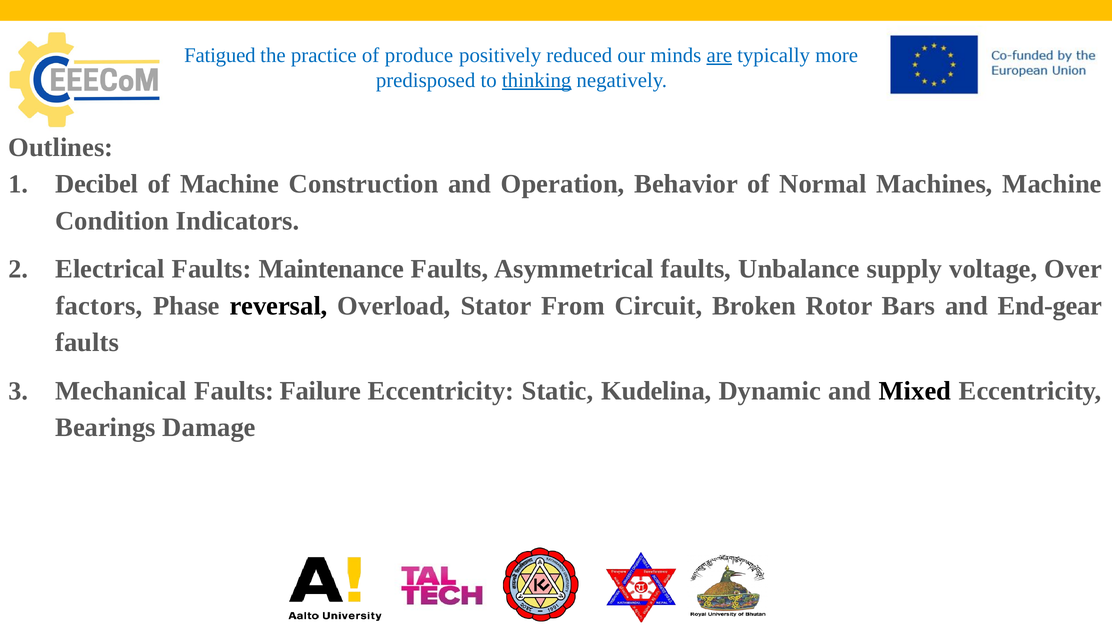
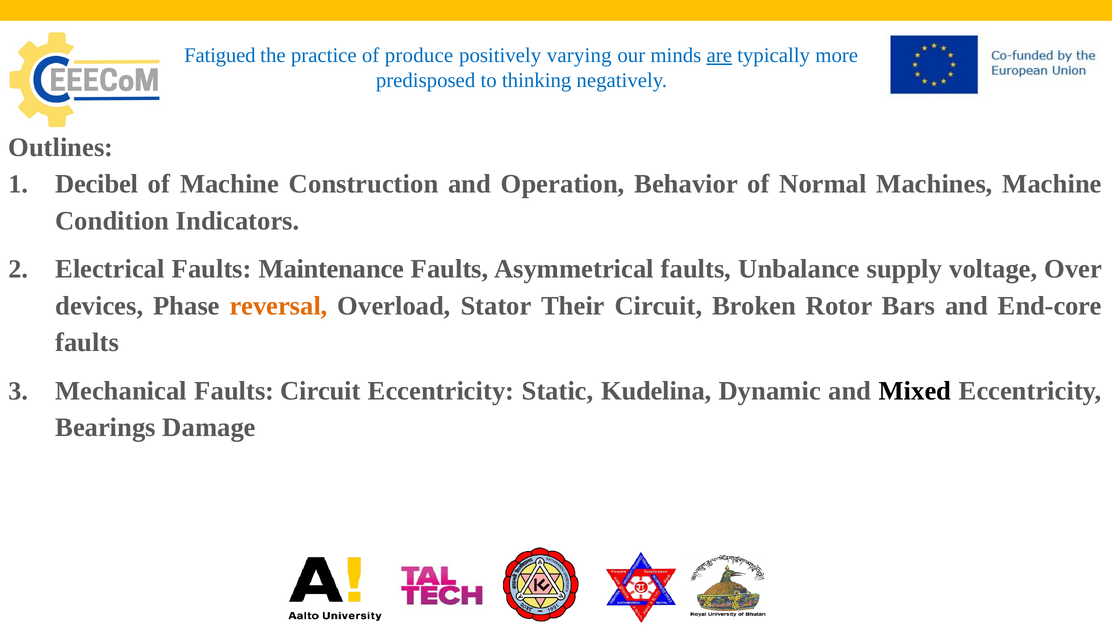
reduced: reduced -> varying
thinking underline: present -> none
factors: factors -> devices
reversal colour: black -> orange
From: From -> Their
End-gear: End-gear -> End-core
Faults Failure: Failure -> Circuit
